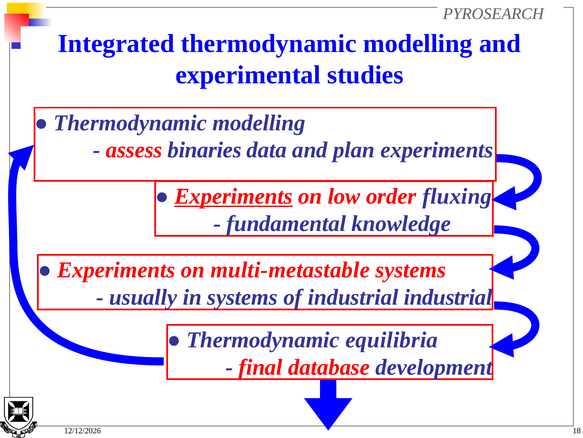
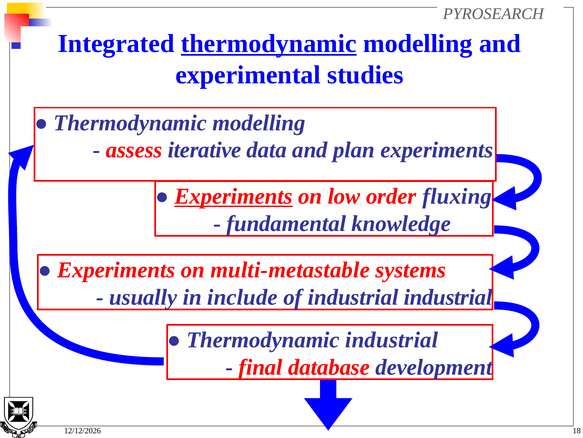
thermodynamic at (269, 44) underline: none -> present
binaries: binaries -> iterative
in systems: systems -> include
Thermodynamic equilibria: equilibria -> industrial
